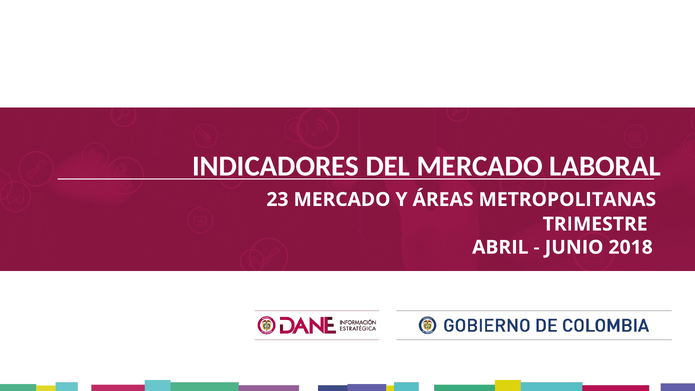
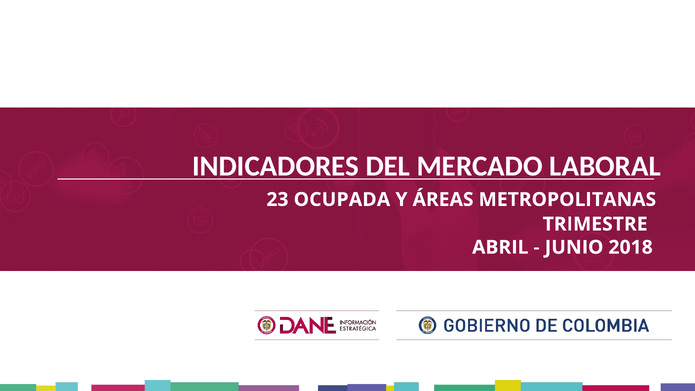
23 MERCADO: MERCADO -> OCUPADA
